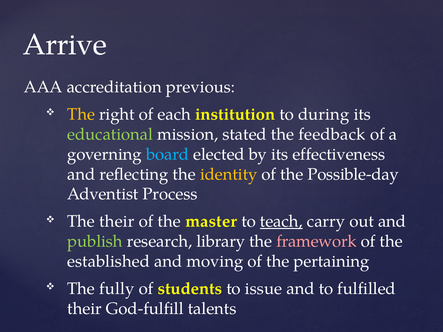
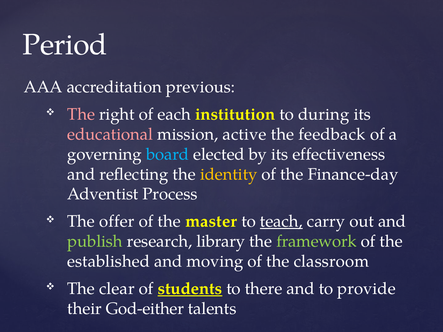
Arrive: Arrive -> Period
The at (81, 115) colour: yellow -> pink
educational colour: light green -> pink
stated: stated -> active
Possible-day: Possible-day -> Finance-day
The their: their -> offer
framework colour: pink -> light green
pertaining: pertaining -> classroom
fully: fully -> clear
students underline: none -> present
issue: issue -> there
fulfilled: fulfilled -> provide
God-fulfill: God-fulfill -> God-either
